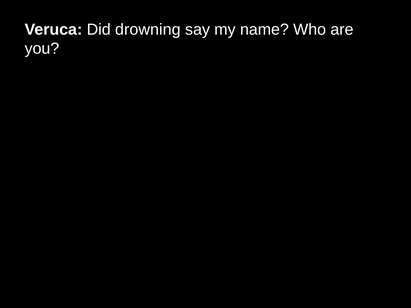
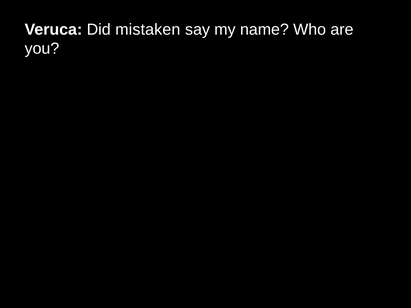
drowning: drowning -> mistaken
